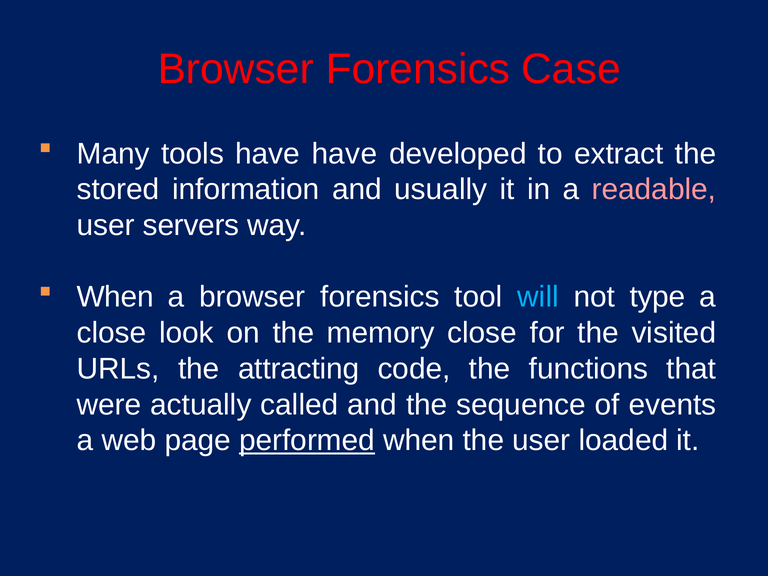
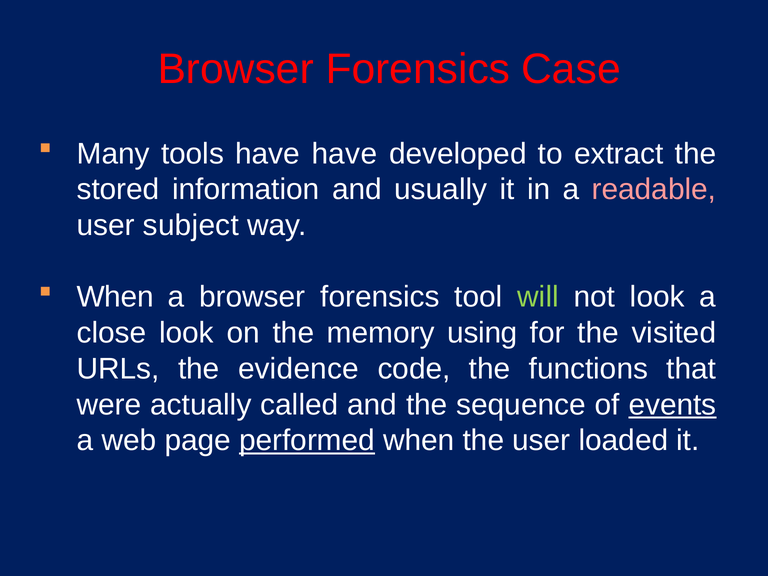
servers: servers -> subject
will colour: light blue -> light green
not type: type -> look
memory close: close -> using
attracting: attracting -> evidence
events underline: none -> present
